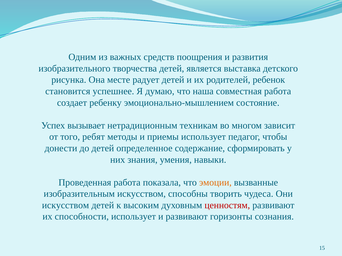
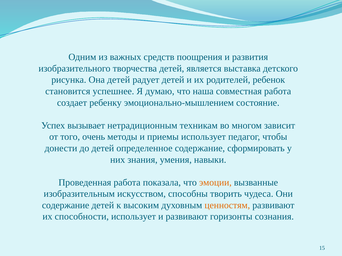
Она месте: месте -> детей
ребят: ребят -> очень
искусством at (66, 206): искусством -> содержание
ценностям colour: red -> orange
